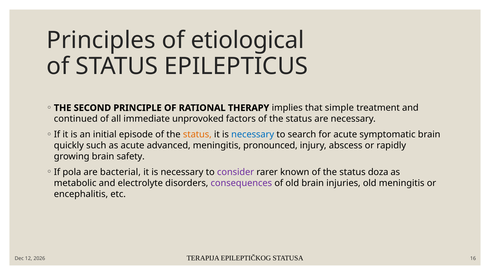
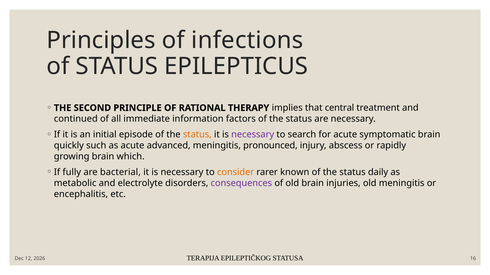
etiological: etiological -> infections
simple: simple -> central
unprovoked: unprovoked -> information
necessary at (253, 135) colour: blue -> purple
safety: safety -> which
pola: pola -> fully
consider colour: purple -> orange
doza: doza -> daily
